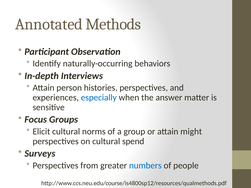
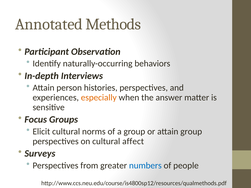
especially colour: blue -> orange
attain might: might -> group
spend: spend -> affect
